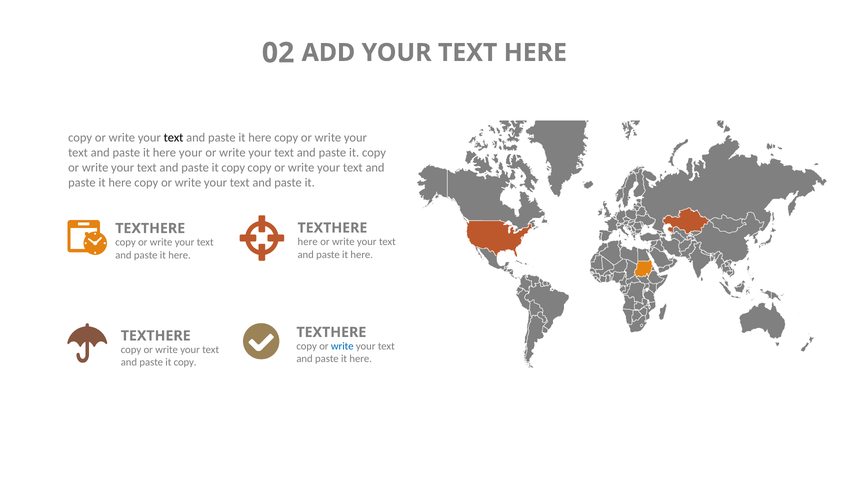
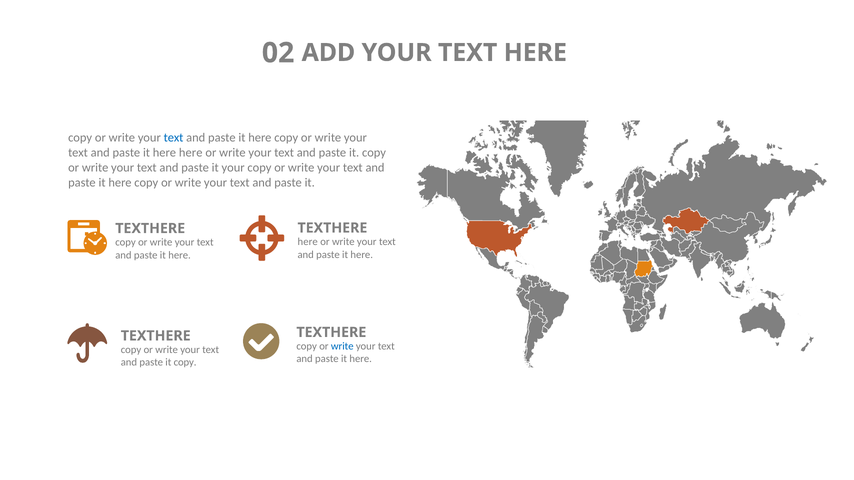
text at (174, 138) colour: black -> blue
here your: your -> here
copy at (233, 168): copy -> your
